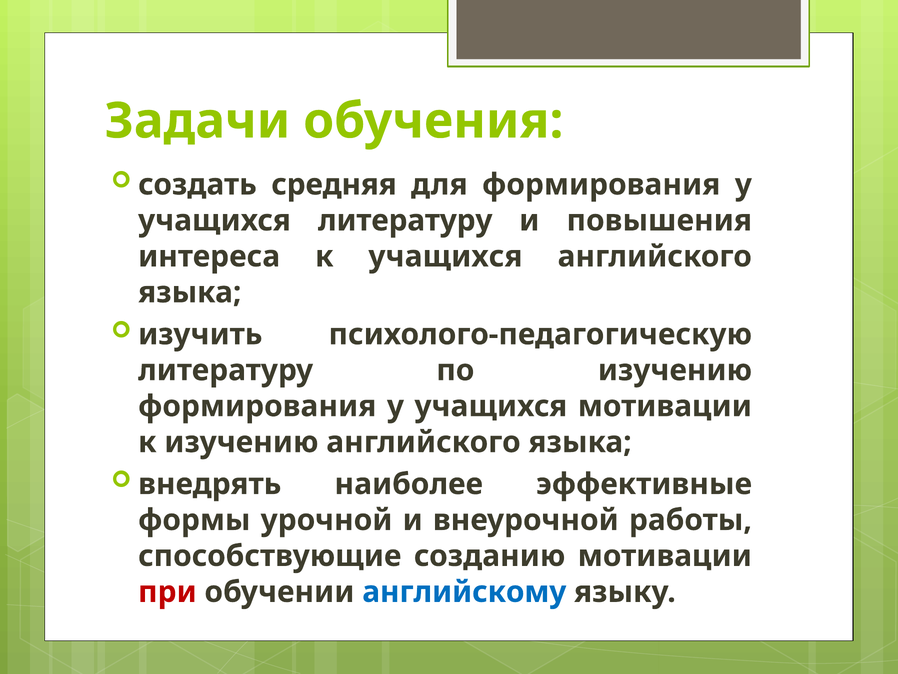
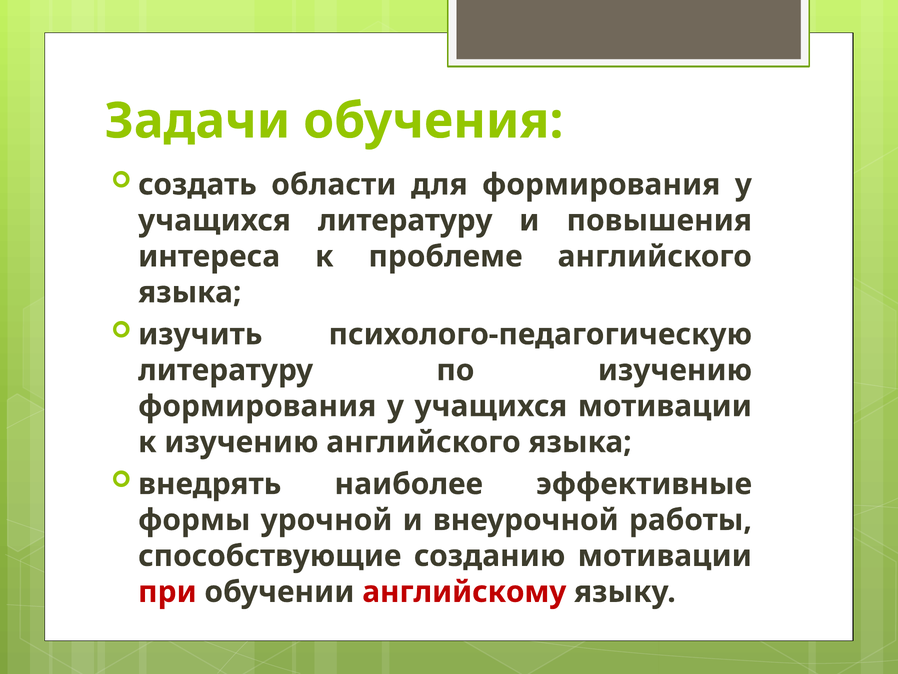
средняя: средняя -> области
к учащихся: учащихся -> проблеме
английскому colour: blue -> red
